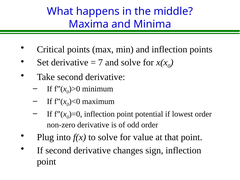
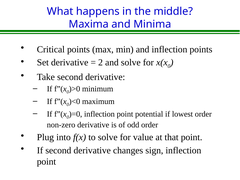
7: 7 -> 2
